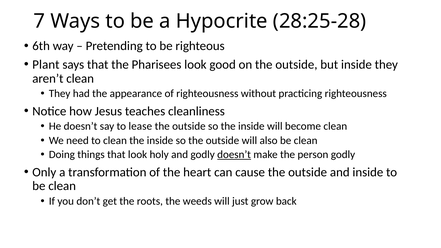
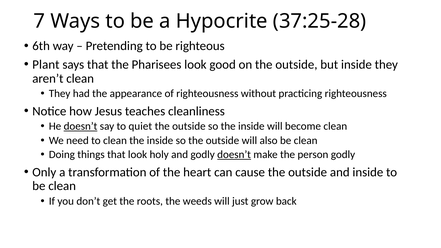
28:25-28: 28:25-28 -> 37:25-28
doesn’t at (80, 126) underline: none -> present
lease: lease -> quiet
